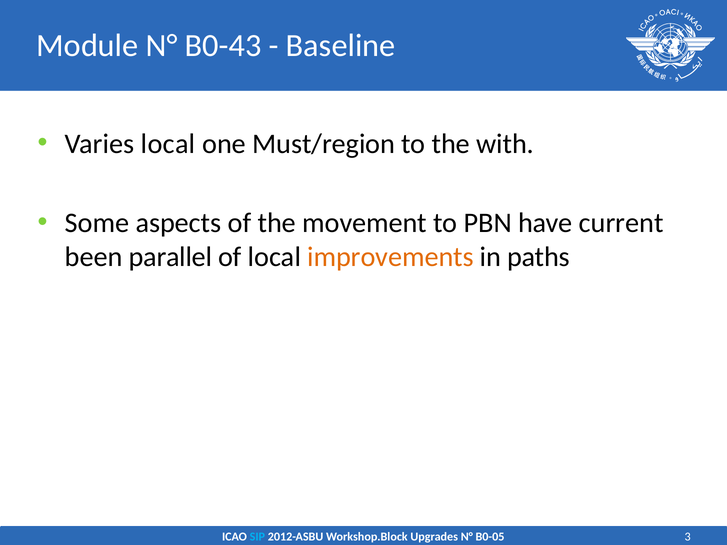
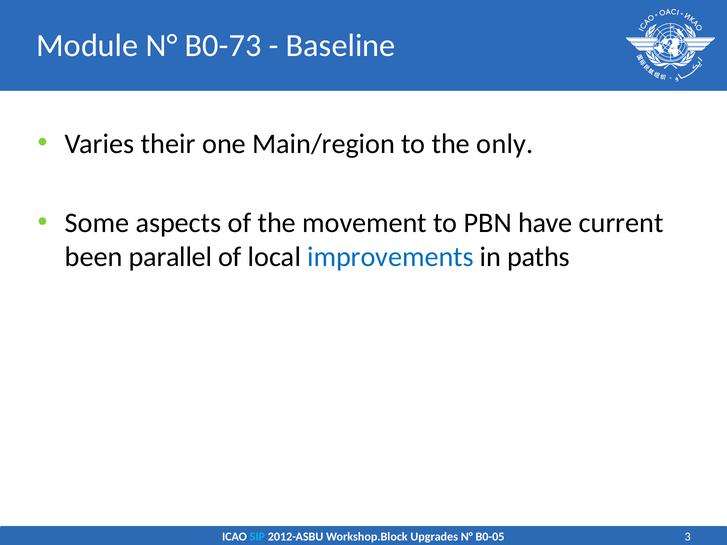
B0-43: B0-43 -> B0-73
Varies local: local -> their
Must/region: Must/region -> Main/region
with: with -> only
improvements colour: orange -> blue
